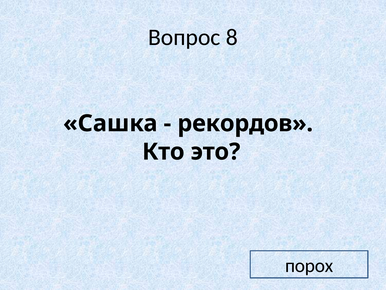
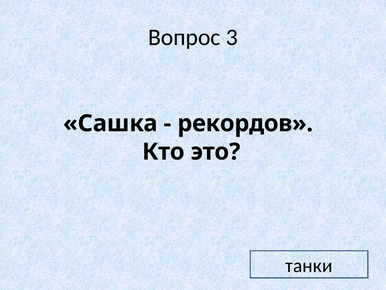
8: 8 -> 3
порох: порох -> танки
